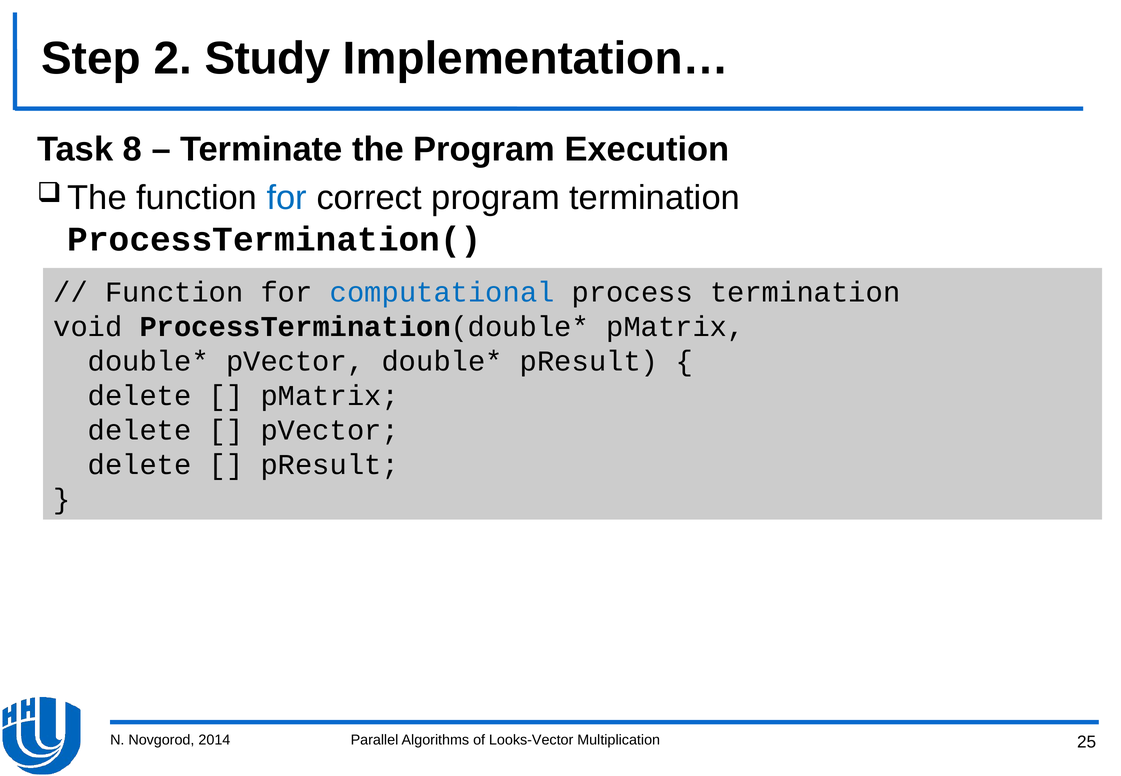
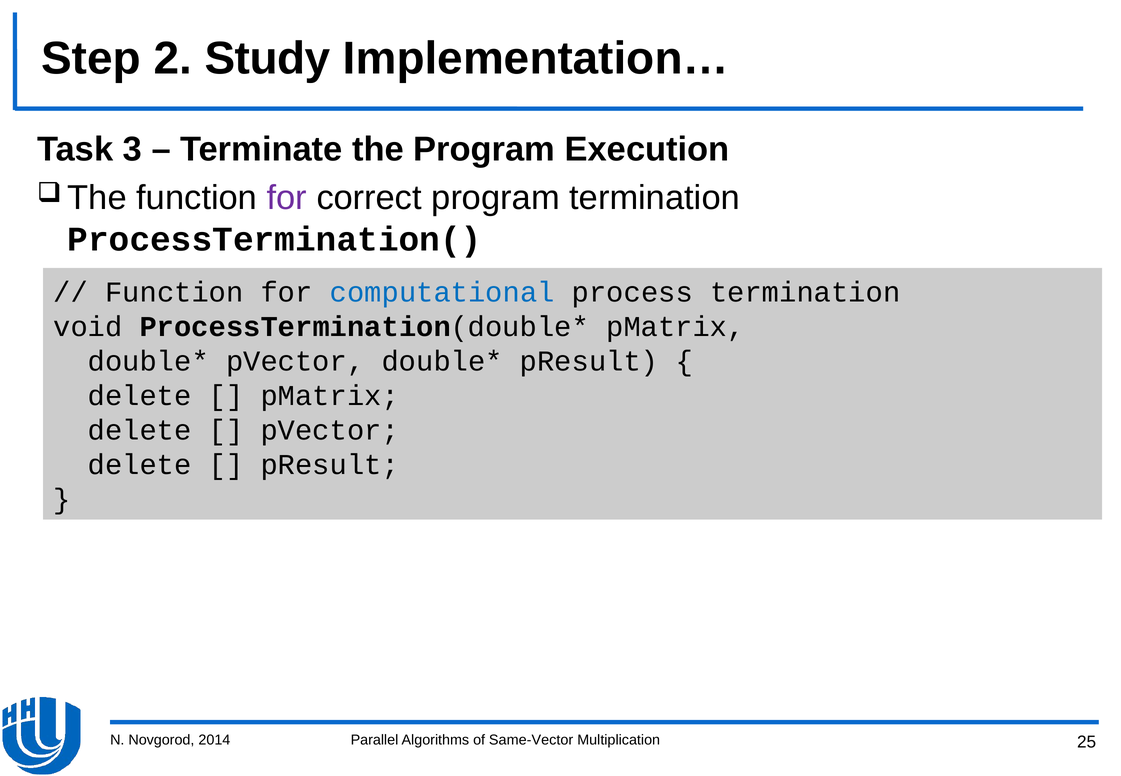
8: 8 -> 3
for at (287, 198) colour: blue -> purple
Looks-Vector: Looks-Vector -> Same-Vector
